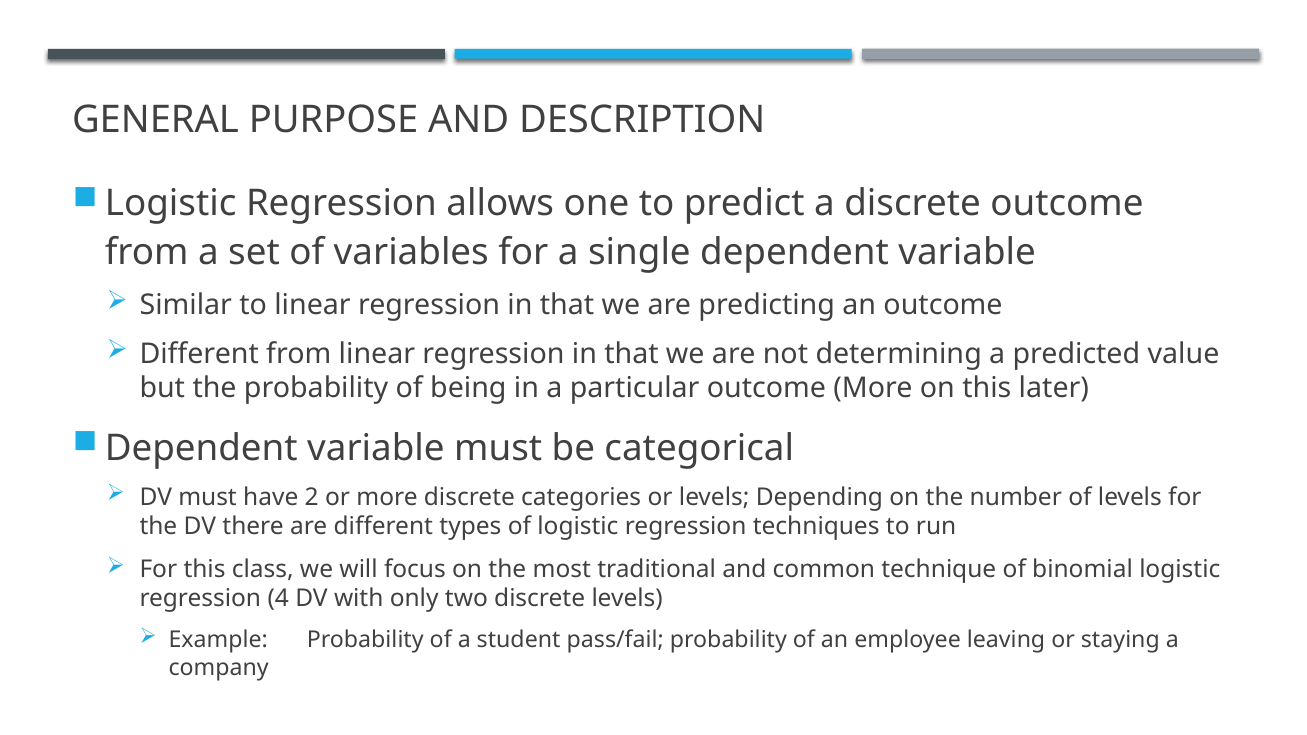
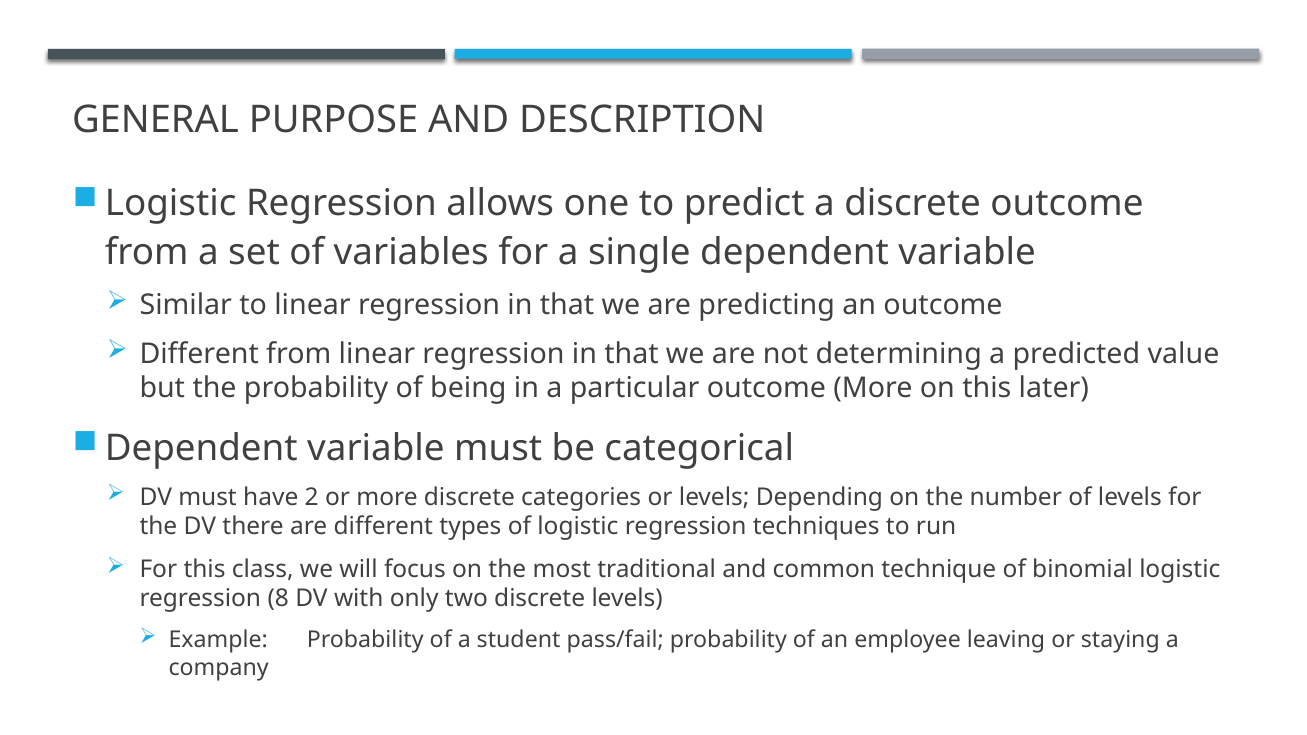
4: 4 -> 8
